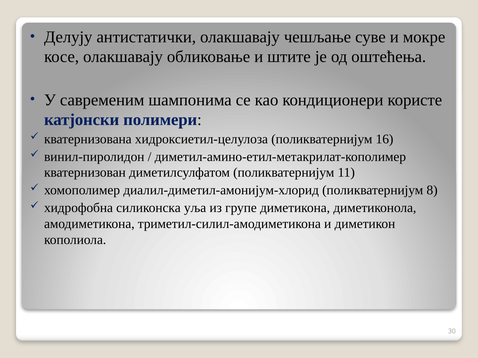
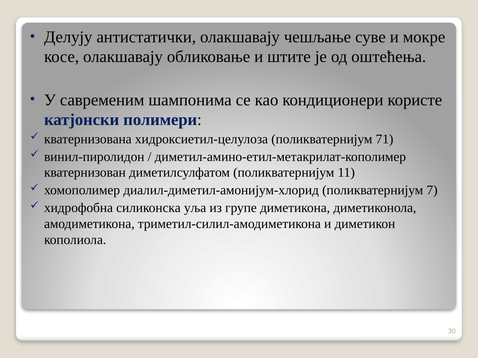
16: 16 -> 71
8: 8 -> 7
